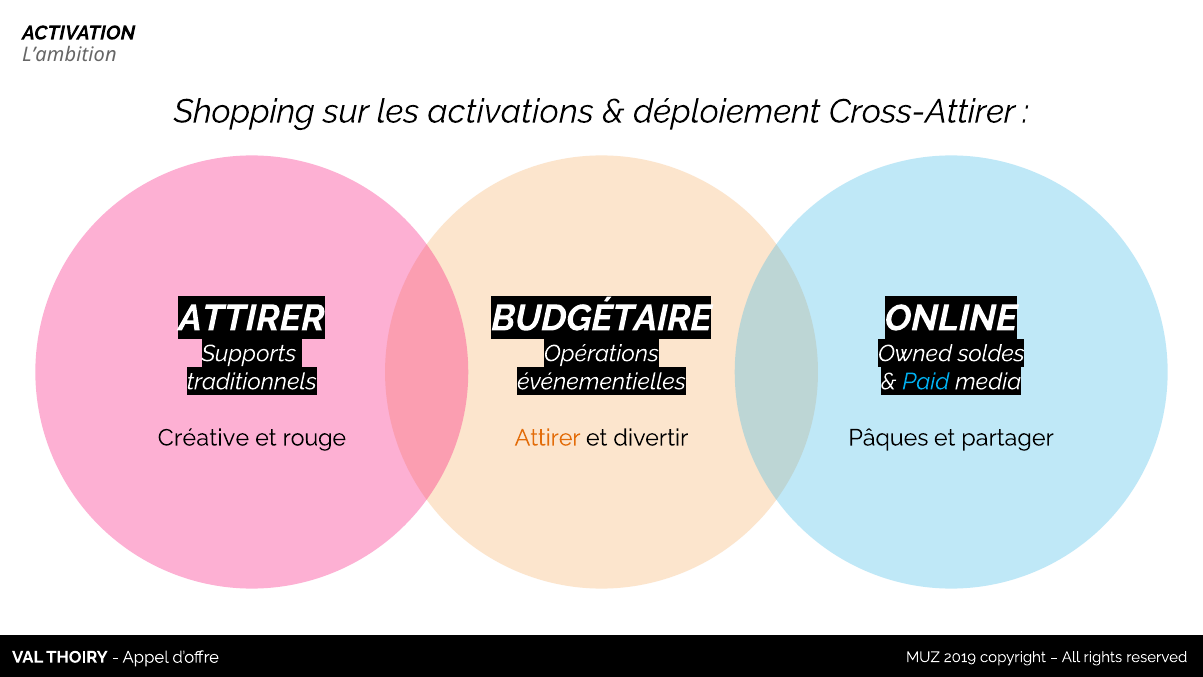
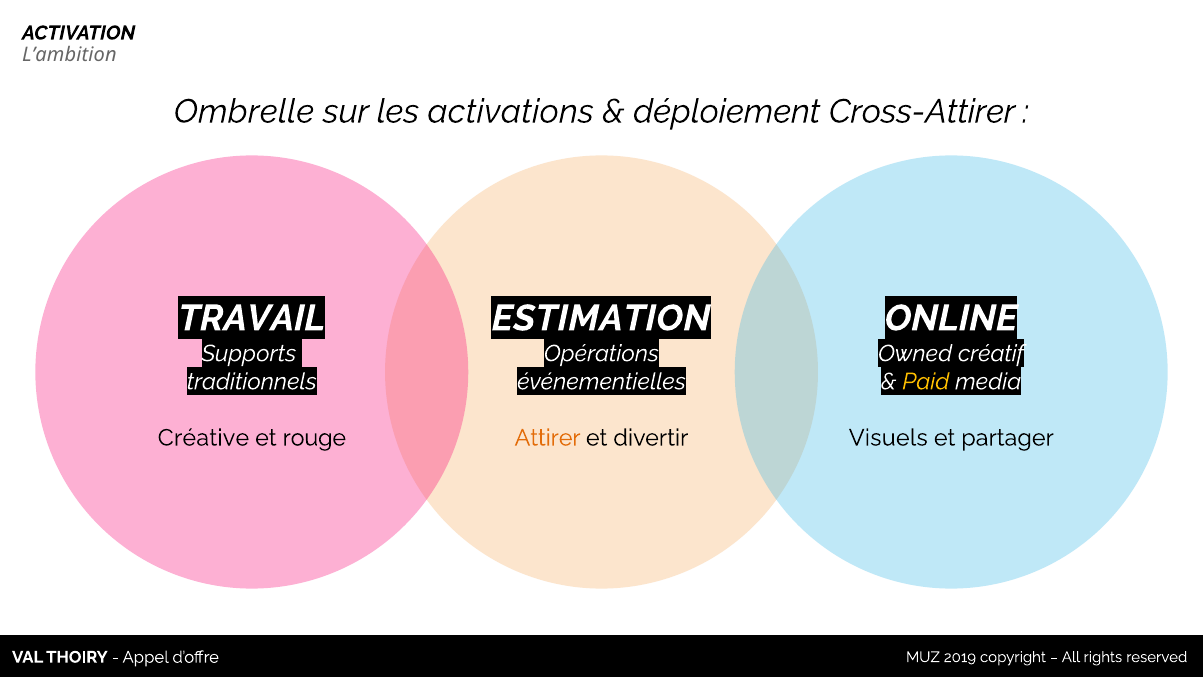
Shopping: Shopping -> Ombrelle
ATTIRER at (252, 318): ATTIRER -> TRAVAIL
BUDGÉTAIRE: BUDGÉTAIRE -> ESTIMATION
soldes: soldes -> créatif
Paid colour: light blue -> yellow
Pâques: Pâques -> Visuels
